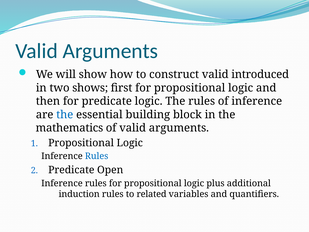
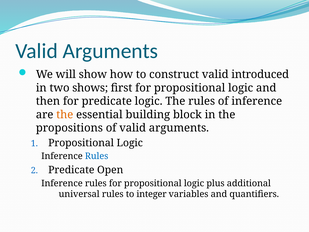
the at (65, 115) colour: blue -> orange
mathematics: mathematics -> propositions
induction: induction -> universal
related: related -> integer
